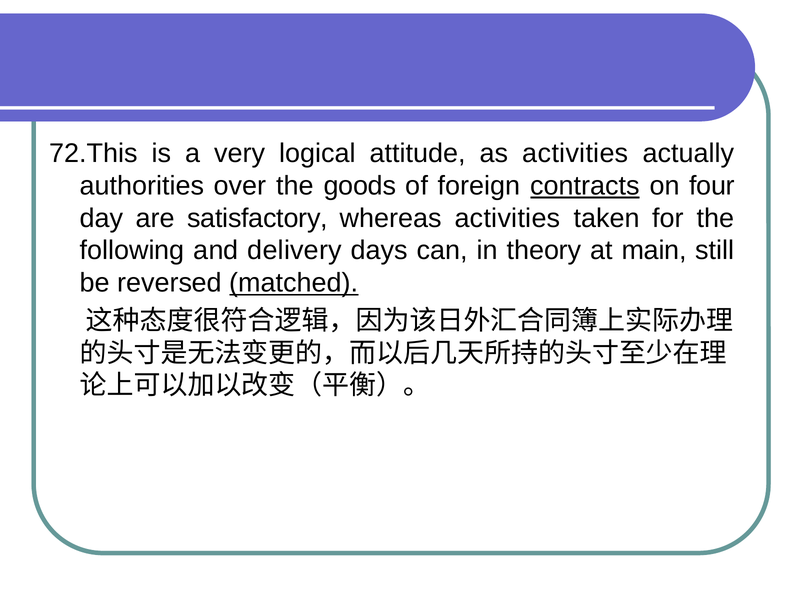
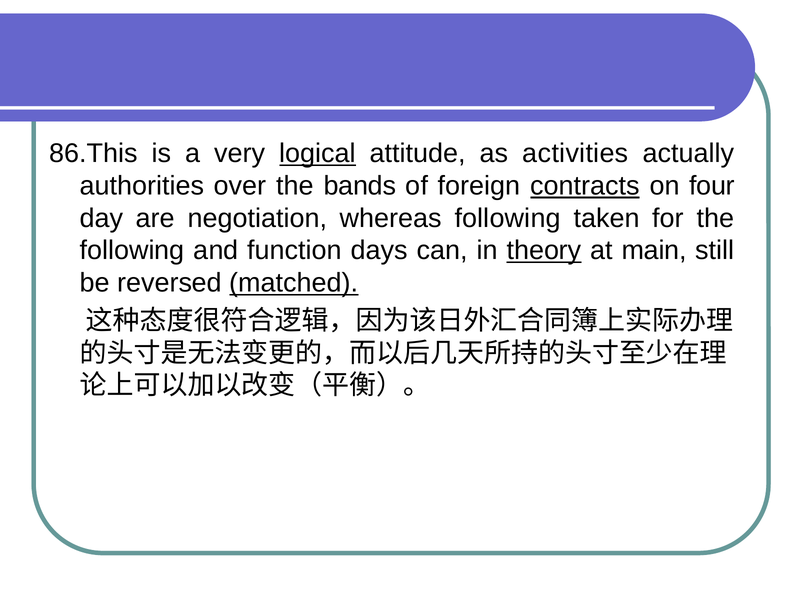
72.This: 72.This -> 86.This
logical underline: none -> present
goods: goods -> bands
satisfactory: satisfactory -> negotiation
whereas activities: activities -> following
delivery: delivery -> function
theory underline: none -> present
